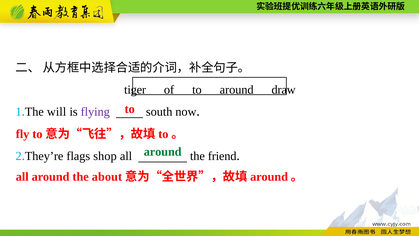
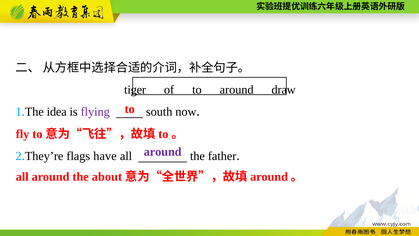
will: will -> idea
around at (163, 152) colour: green -> purple
shop: shop -> have
friend: friend -> father
